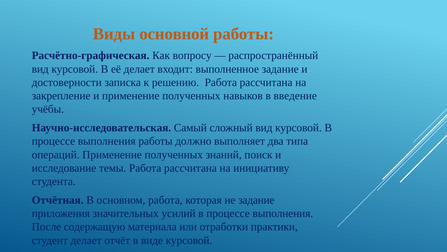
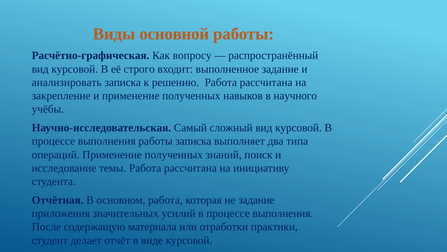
её делает: делает -> строго
достоверности: достоверности -> анализировать
введение: введение -> научного
работы должно: должно -> записка
